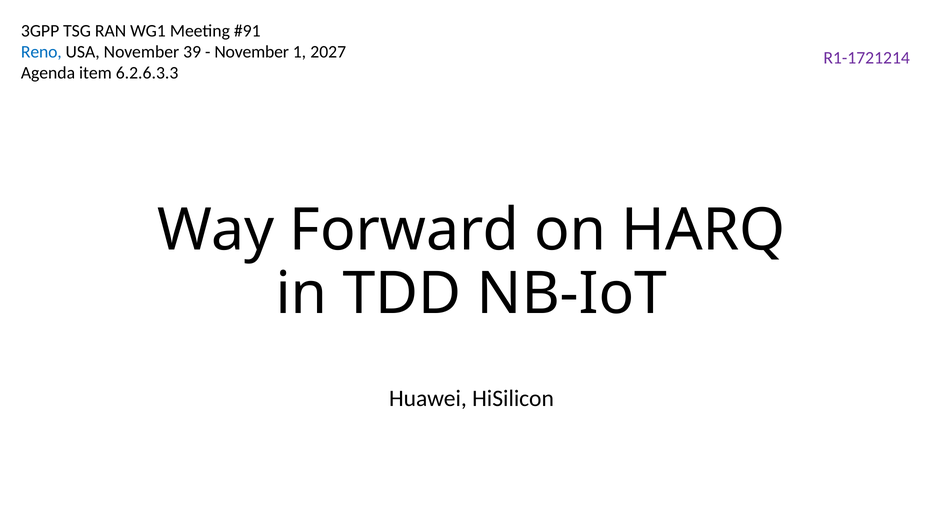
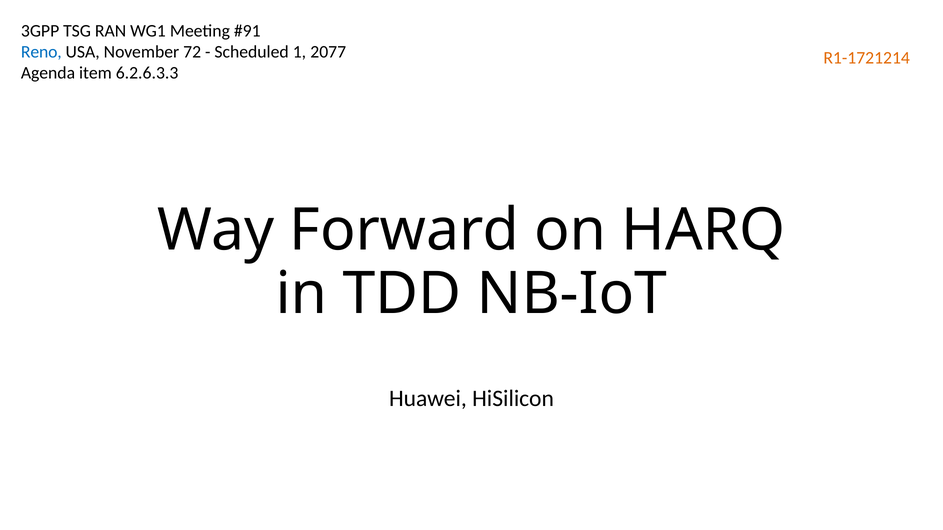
39: 39 -> 72
November at (252, 52): November -> Scheduled
2027: 2027 -> 2077
R1-1721214 colour: purple -> orange
